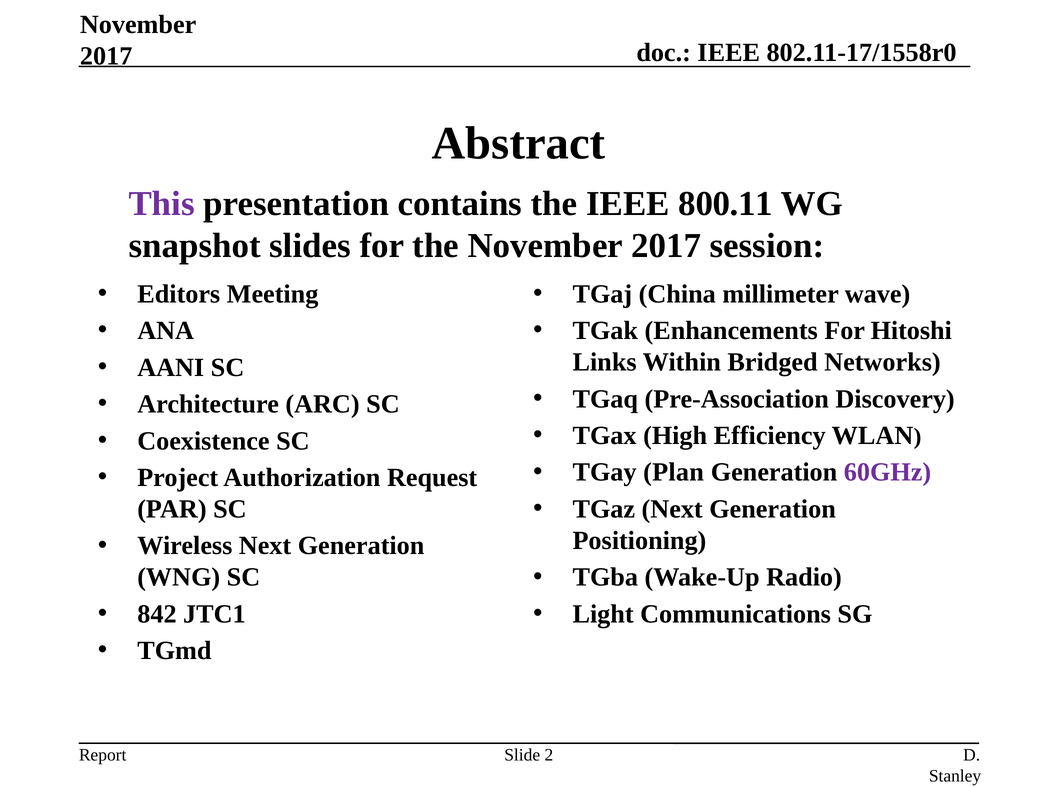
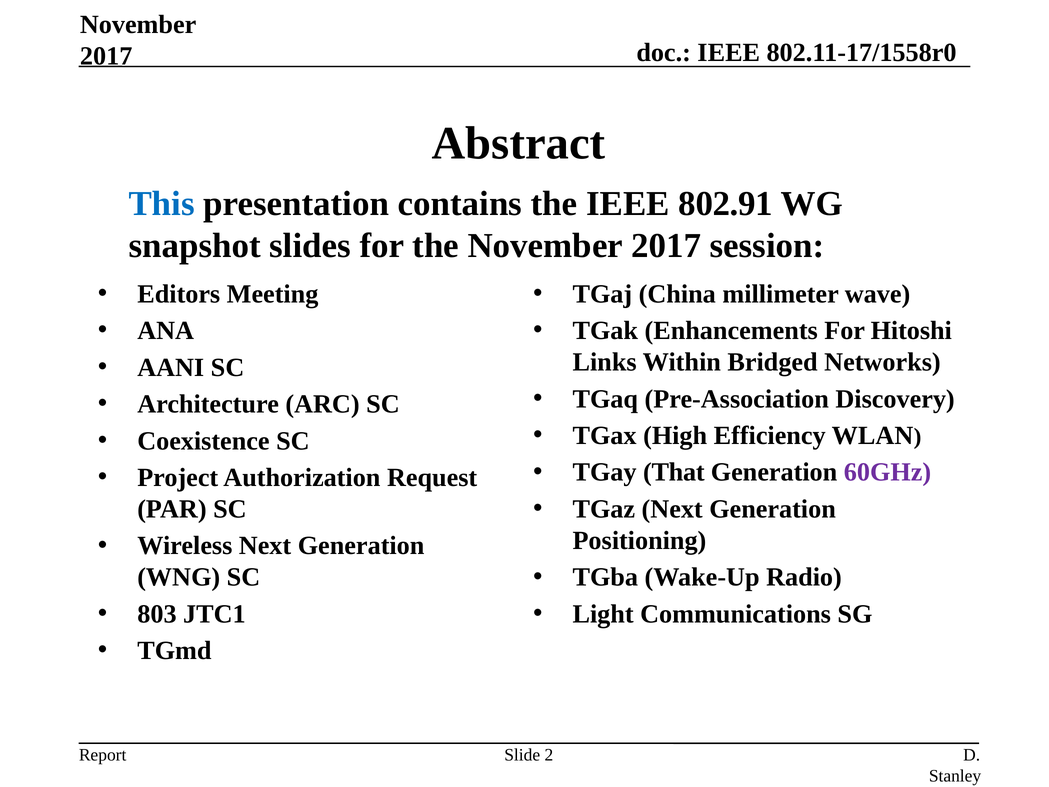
This colour: purple -> blue
800.11: 800.11 -> 802.91
Plan: Plan -> That
842: 842 -> 803
